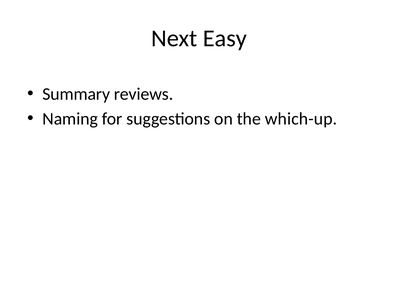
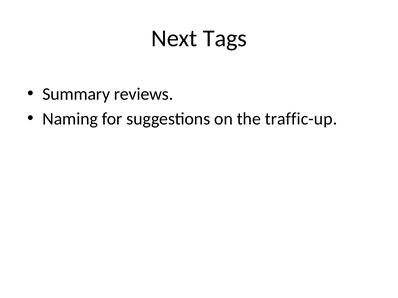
Easy: Easy -> Tags
which-up: which-up -> traffic-up
